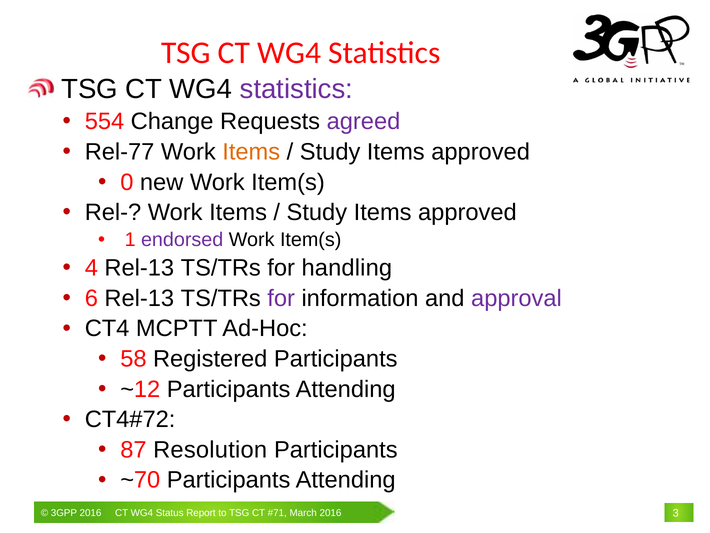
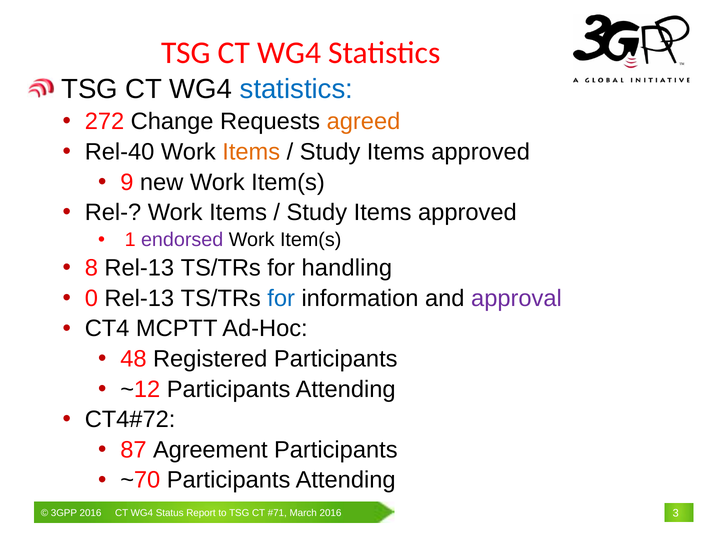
statistics at (296, 89) colour: purple -> blue
554: 554 -> 272
agreed colour: purple -> orange
Rel-77: Rel-77 -> Rel-40
0: 0 -> 9
4: 4 -> 8
6: 6 -> 0
for at (281, 298) colour: purple -> blue
58: 58 -> 48
Resolution: Resolution -> Agreement
